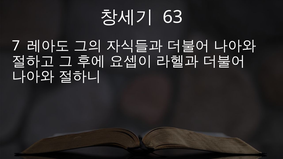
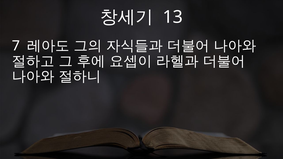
63: 63 -> 13
